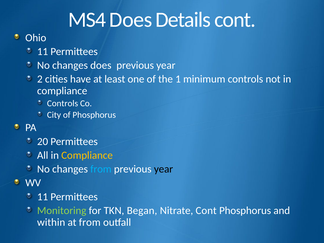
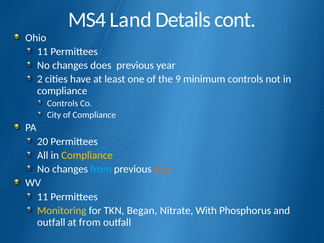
MS4 Does: Does -> Land
1: 1 -> 9
of Phosphorus: Phosphorus -> Compliance
year at (163, 169) colour: black -> orange
Monitoring colour: light green -> yellow
Nitrate Cont: Cont -> With
within at (51, 222): within -> outfall
